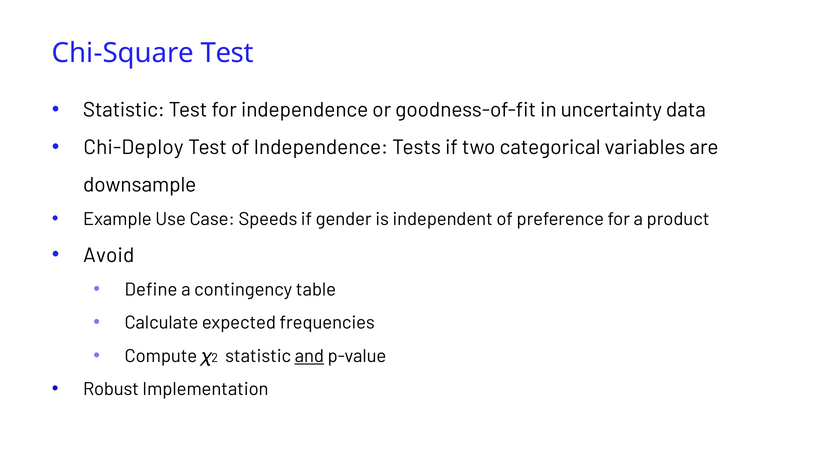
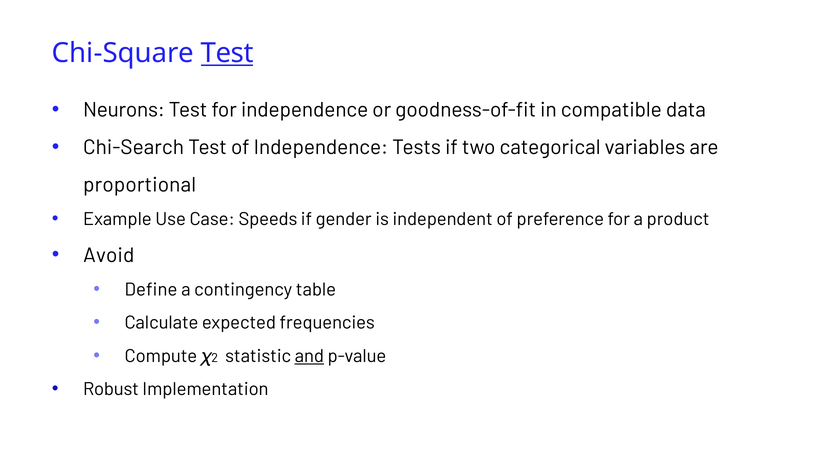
Test at (227, 53) underline: none -> present
Statistic at (124, 110): Statistic -> Neurons
uncertainty: uncertainty -> compatible
Chi-Deploy: Chi-Deploy -> Chi-Search
downsample: downsample -> proportional
